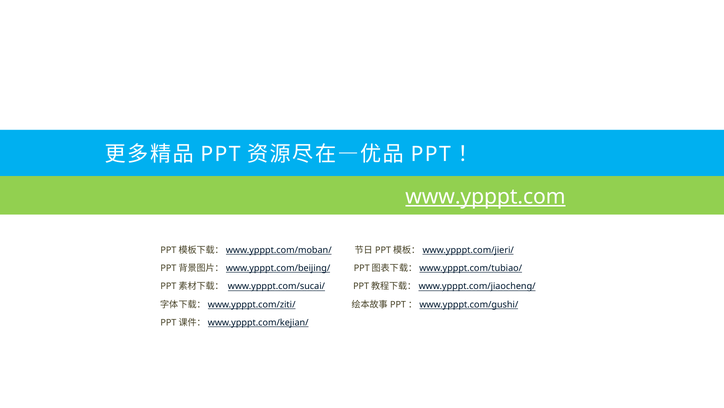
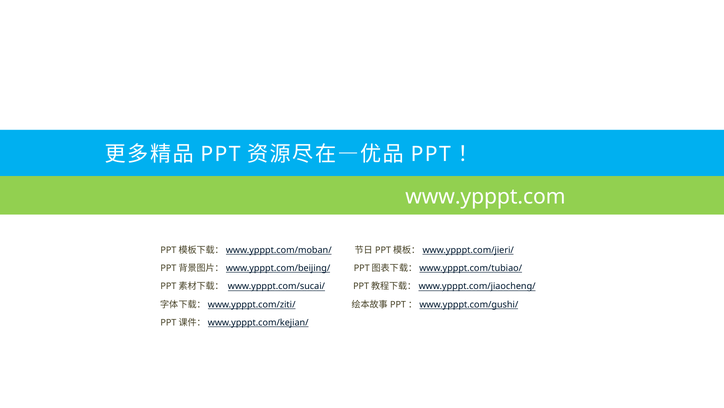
www.ypppt.com underline: present -> none
